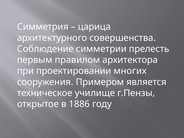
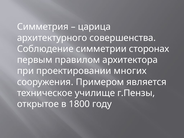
прелесть: прелесть -> сторонах
1886: 1886 -> 1800
